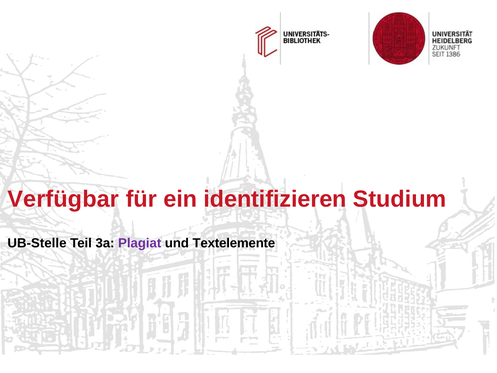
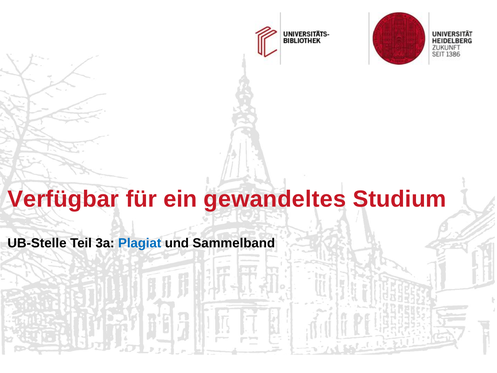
identifizieren: identifizieren -> gewandeltes
Plagiat colour: purple -> blue
Textelemente: Textelemente -> Sammelband
